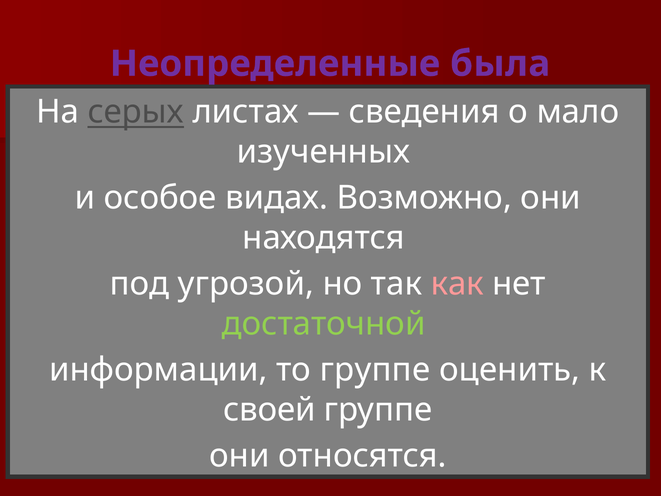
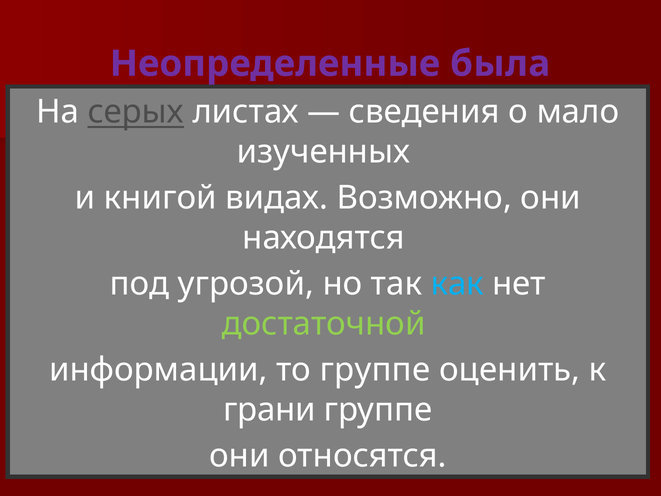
особое: особое -> книгой
как colour: pink -> light blue
своей: своей -> грани
